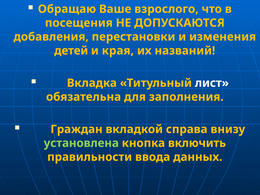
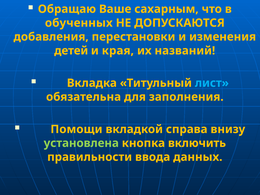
взрослого: взрослого -> сахарным
посещения: посещения -> обученных
лист colour: white -> light blue
Граждан: Граждан -> Помощи
